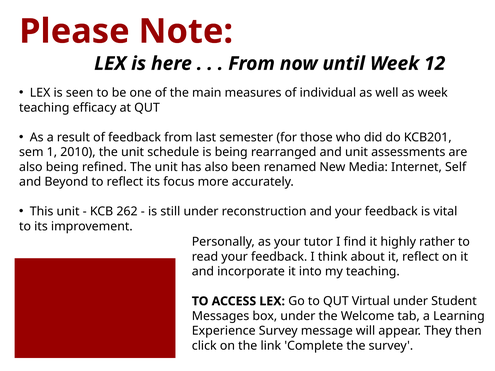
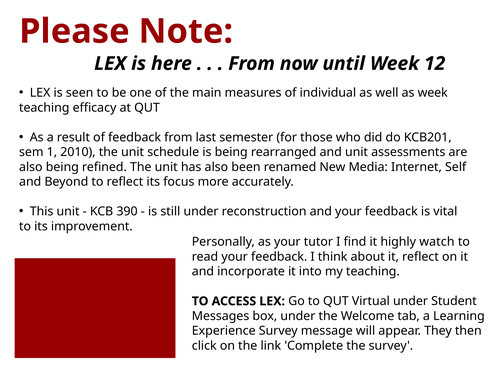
262: 262 -> 390
rather: rather -> watch
